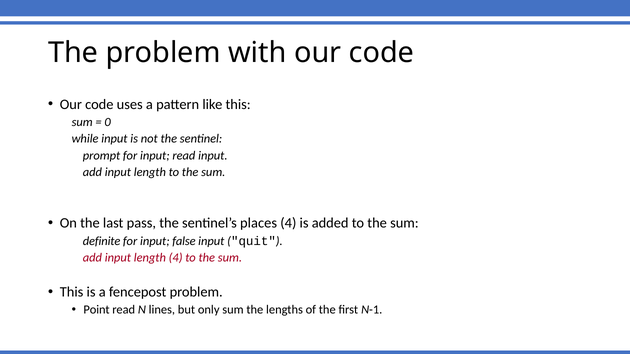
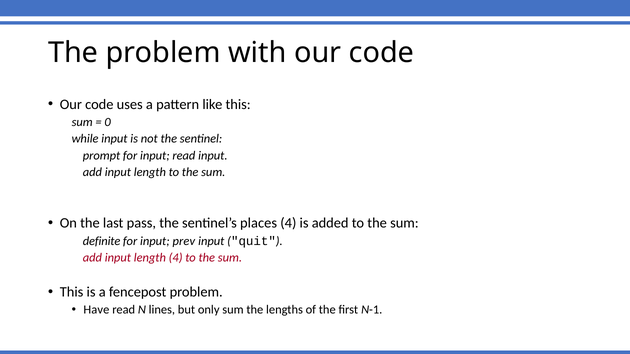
false: false -> prev
Point: Point -> Have
